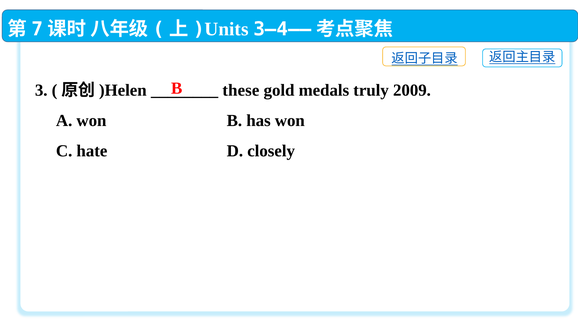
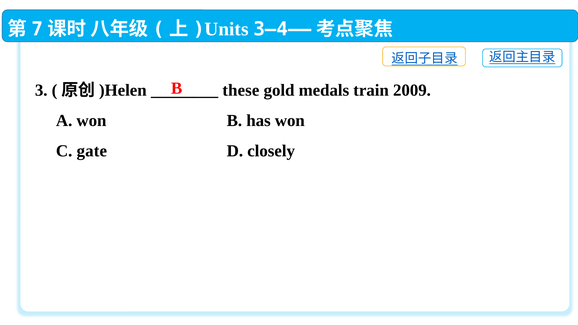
truly: truly -> train
hate: hate -> gate
